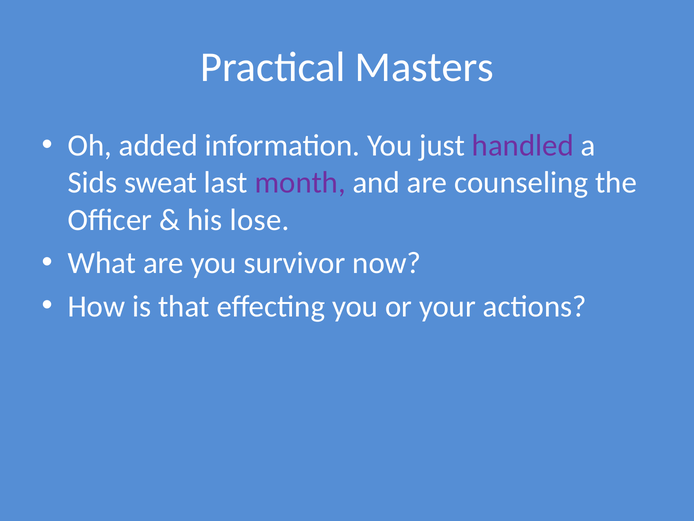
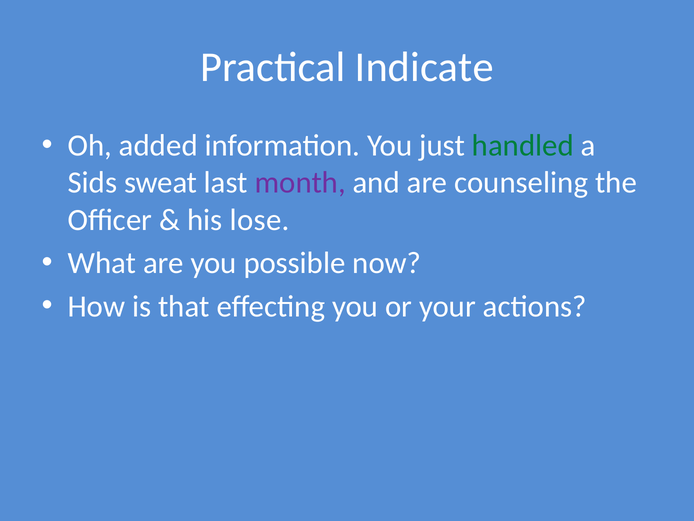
Masters: Masters -> Indicate
handled colour: purple -> green
survivor: survivor -> possible
